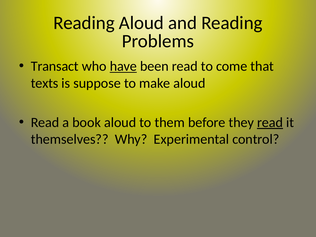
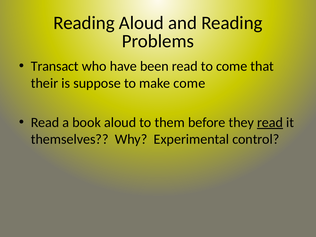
have underline: present -> none
texts: texts -> their
make aloud: aloud -> come
